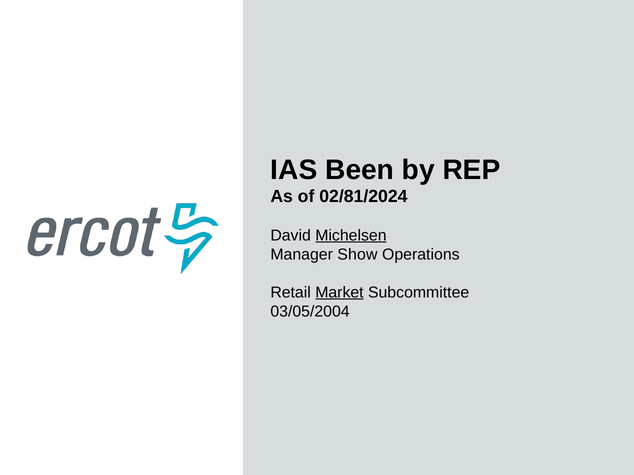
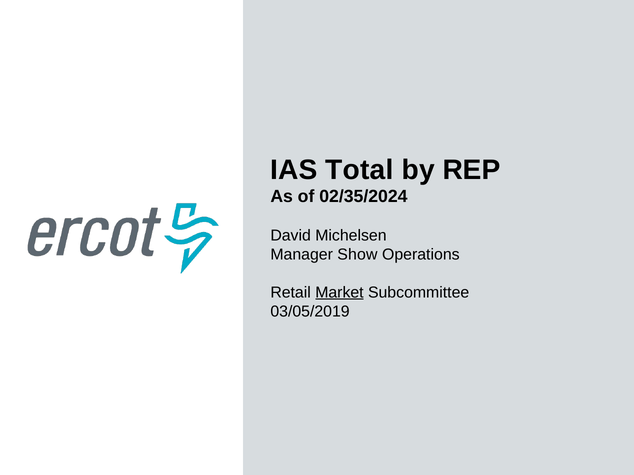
Been: Been -> Total
02/81/2024: 02/81/2024 -> 02/35/2024
Michelsen underline: present -> none
03/05/2004: 03/05/2004 -> 03/05/2019
